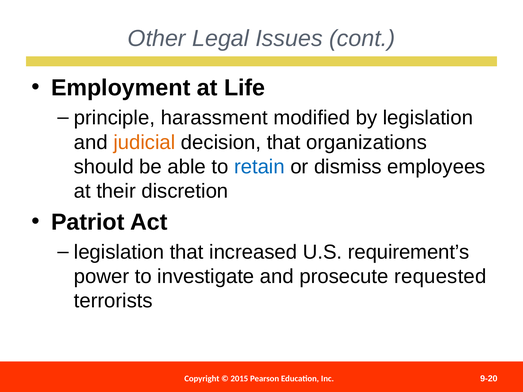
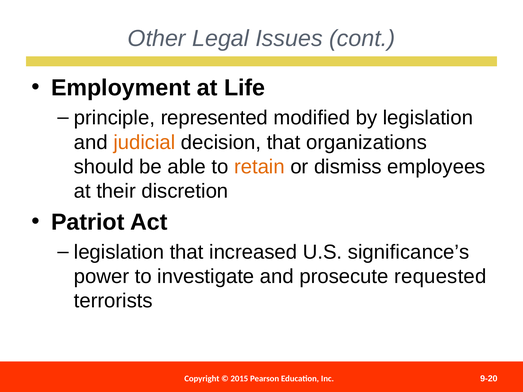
harassment: harassment -> represented
retain colour: blue -> orange
requirement’s: requirement’s -> significance’s
